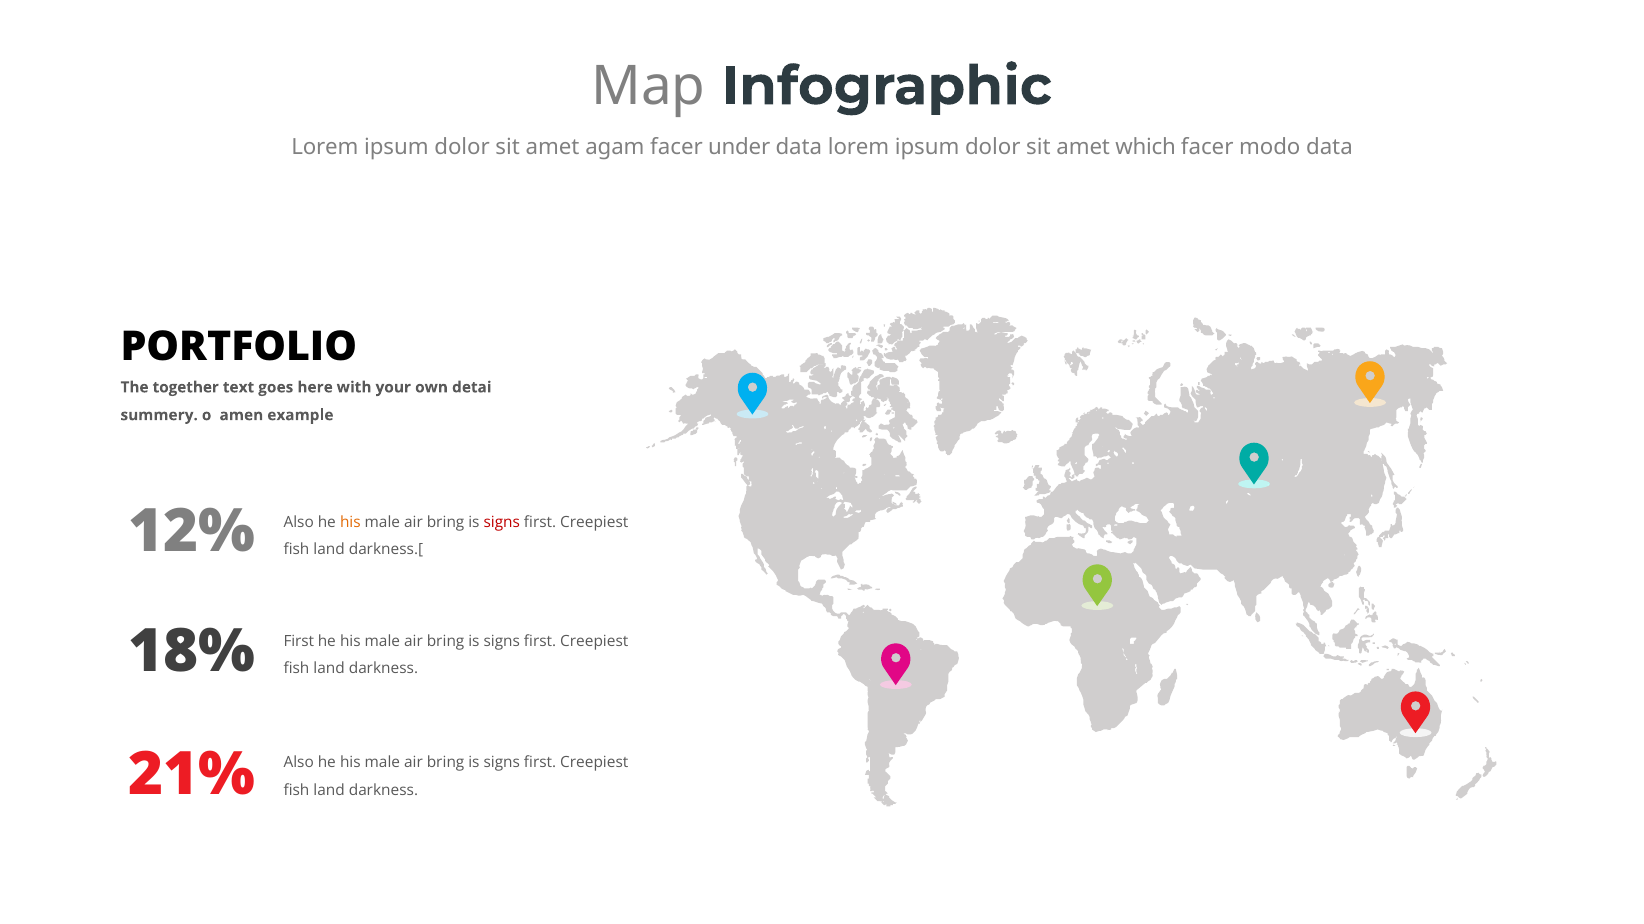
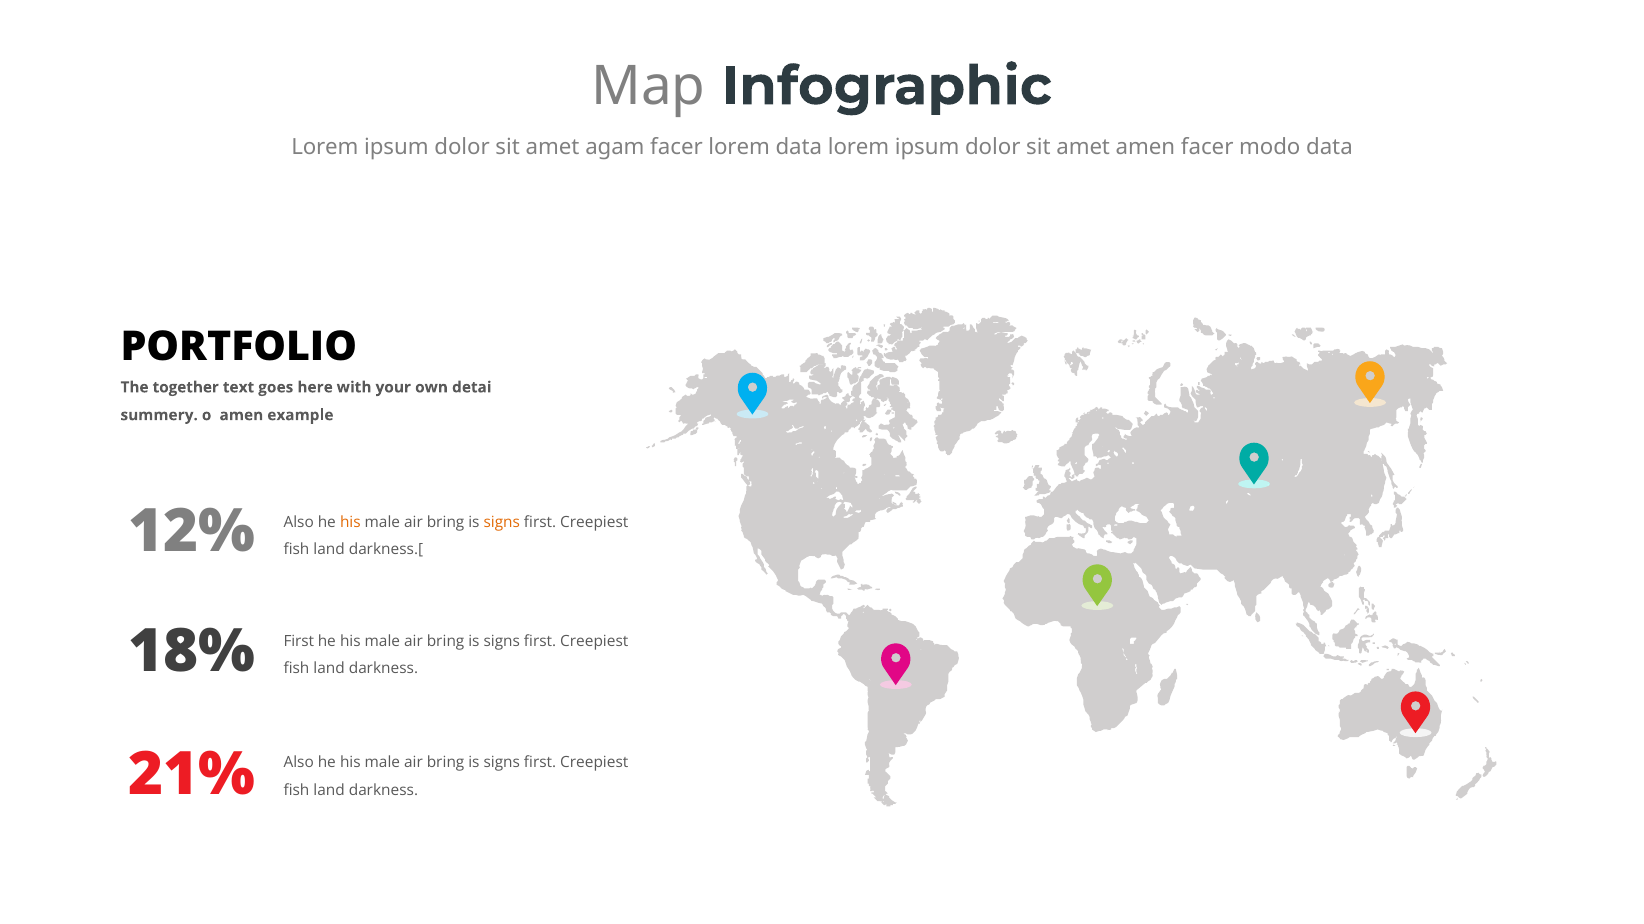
facer under: under -> lorem
amet which: which -> amen
signs at (502, 522) colour: red -> orange
